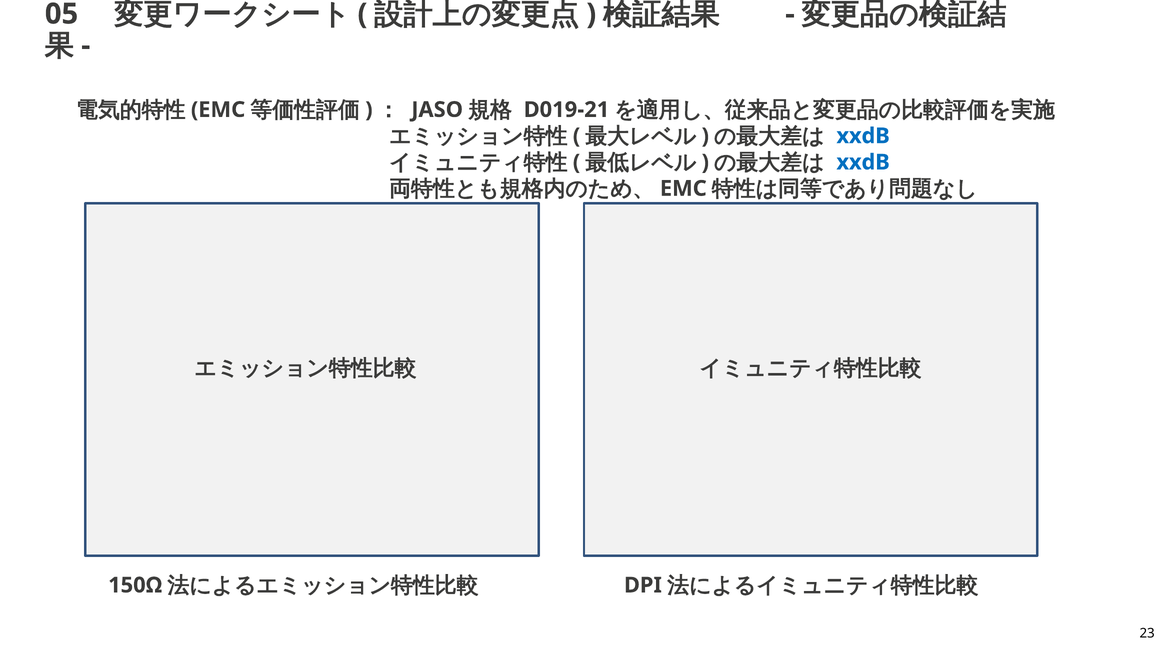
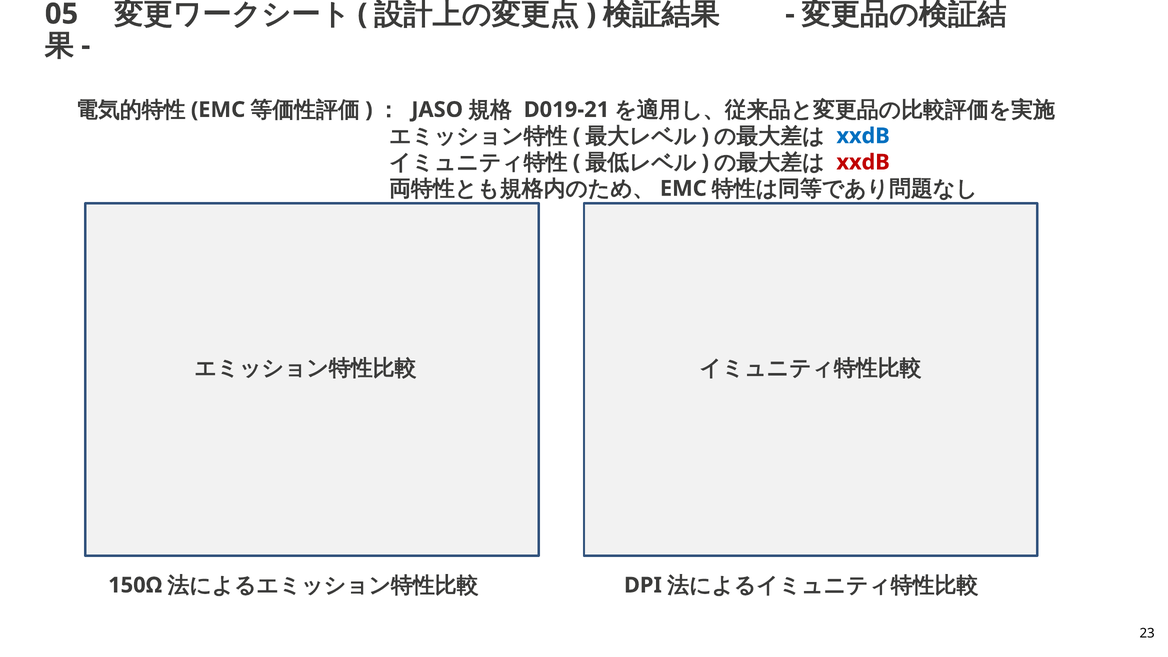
xxdB at (863, 162) colour: blue -> red
